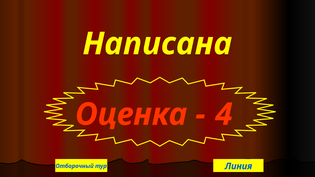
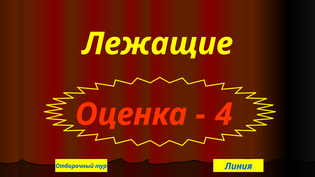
Написана: Написана -> Лежащие
